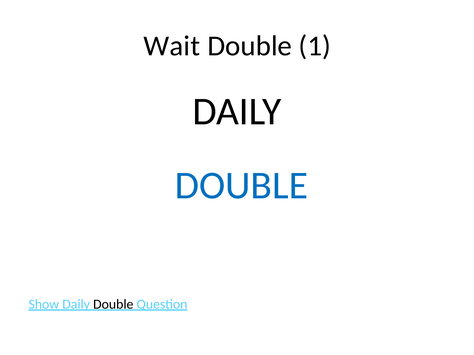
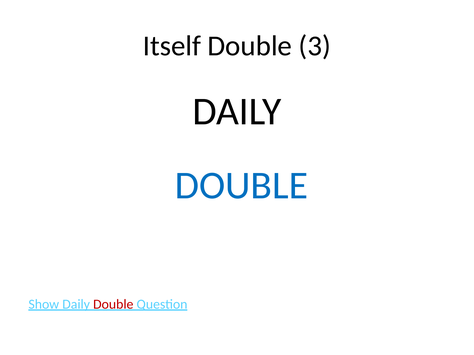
Wait: Wait -> Itself
1: 1 -> 3
Double at (113, 305) colour: black -> red
